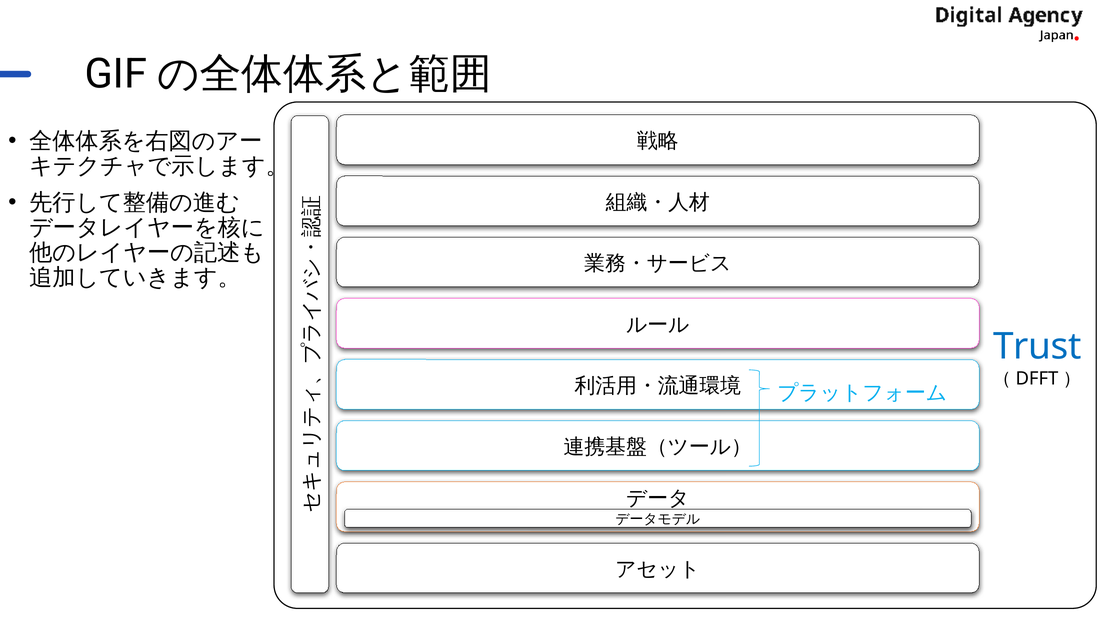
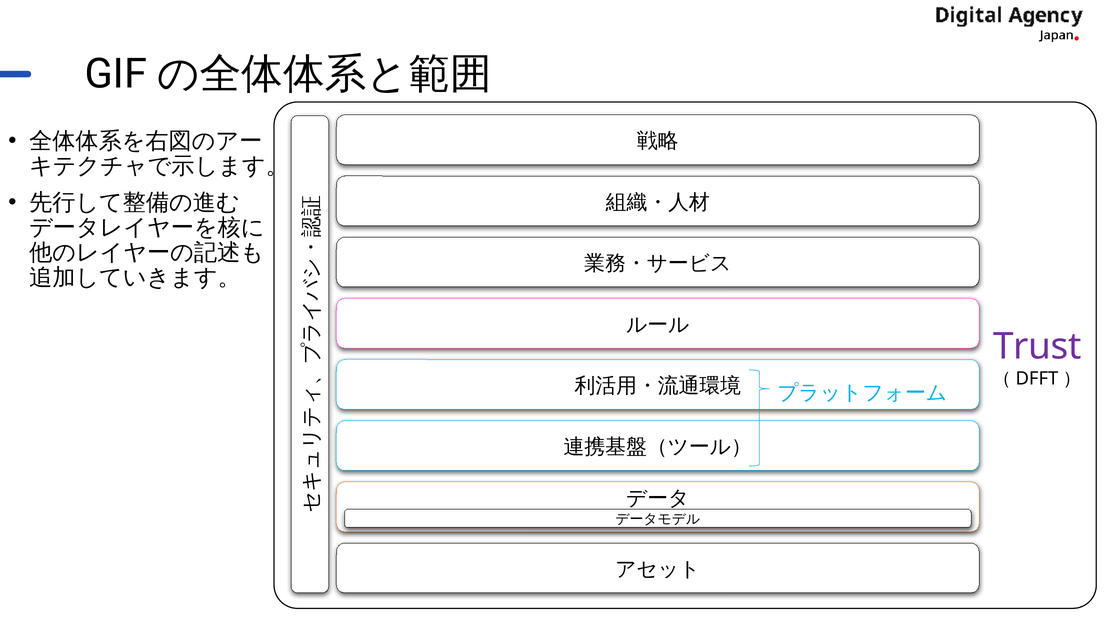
Trust colour: blue -> purple
